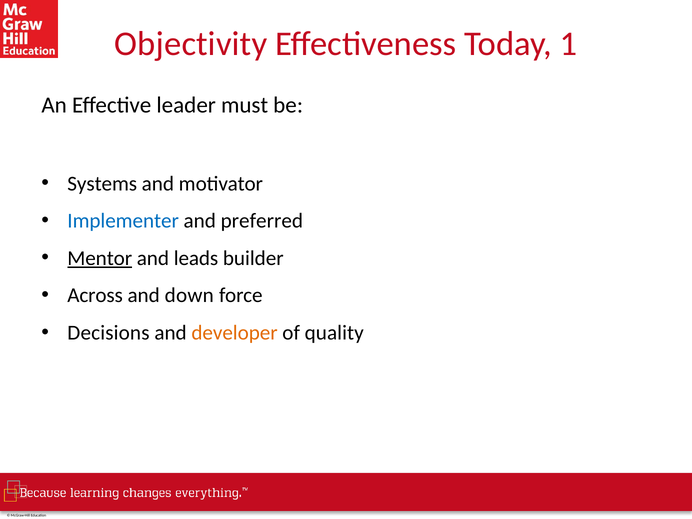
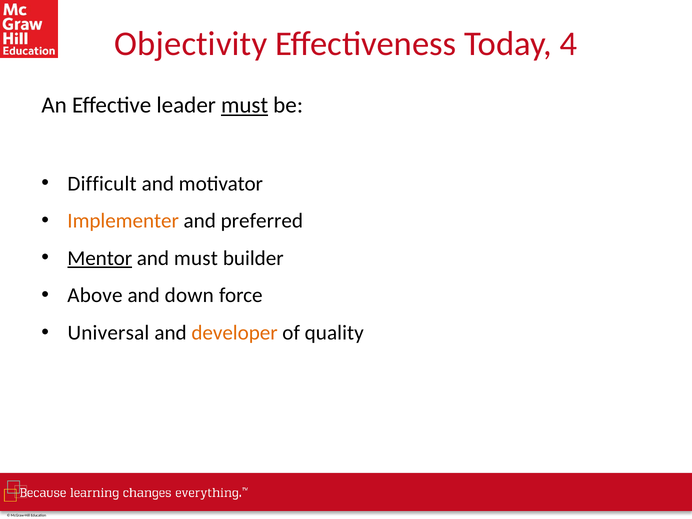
1: 1 -> 4
must at (245, 105) underline: none -> present
Systems: Systems -> Difficult
Implementer colour: blue -> orange
and leads: leads -> must
Across: Across -> Above
Decisions: Decisions -> Universal
